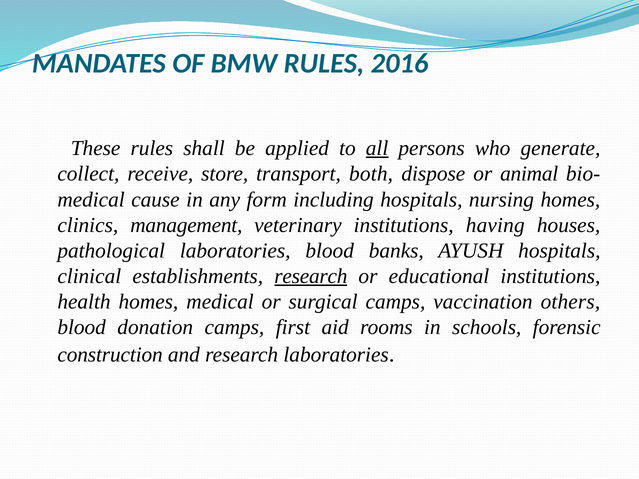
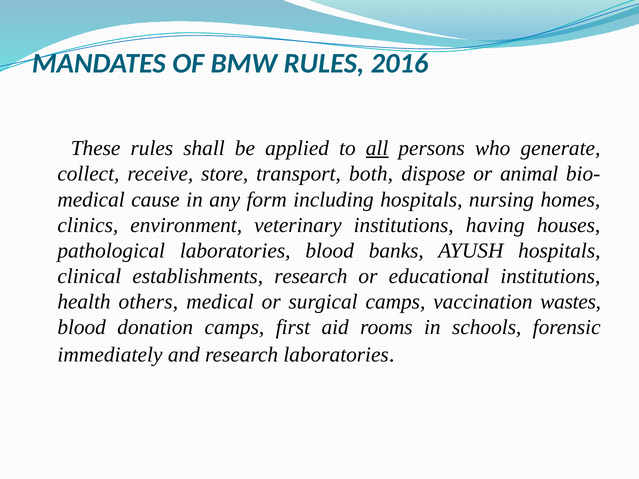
management: management -> environment
research at (311, 276) underline: present -> none
health homes: homes -> others
others: others -> wastes
construction: construction -> immediately
